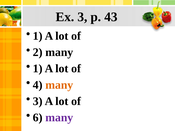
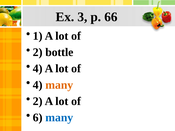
43: 43 -> 66
2 many: many -> bottle
1 at (38, 69): 1 -> 4
3 at (38, 101): 3 -> 2
many at (59, 118) colour: purple -> blue
